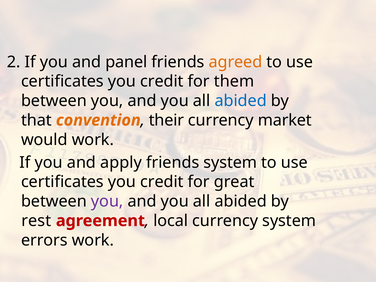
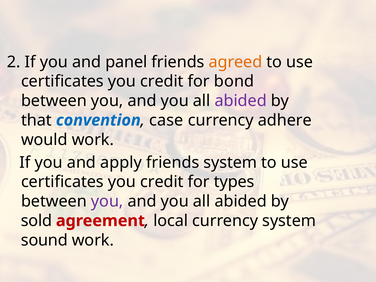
them: them -> bond
abided at (241, 101) colour: blue -> purple
convention colour: orange -> blue
their: their -> case
market: market -> adhere
great: great -> types
rest: rest -> sold
errors: errors -> sound
